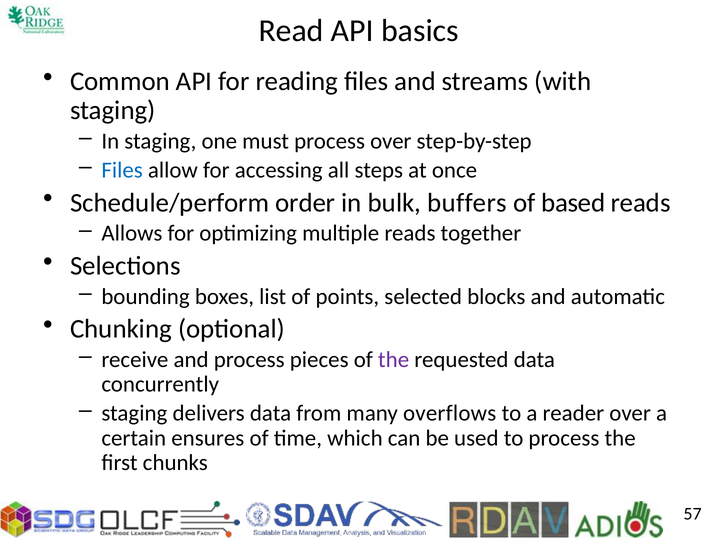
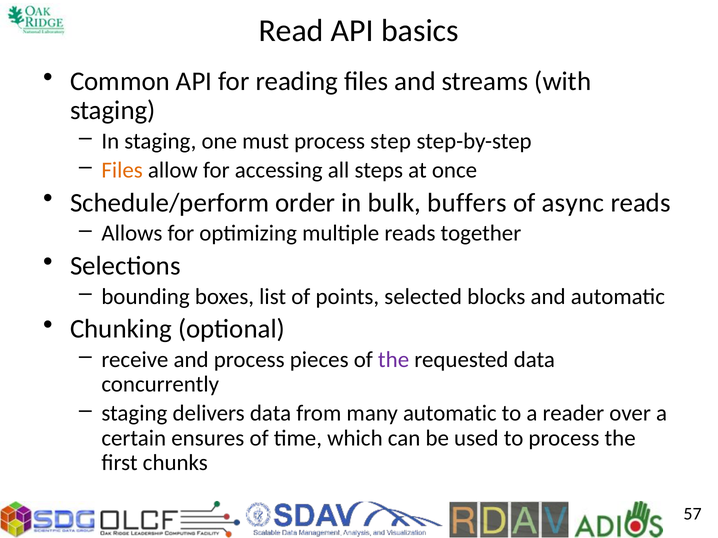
process over: over -> step
Files at (122, 170) colour: blue -> orange
based: based -> async
many overflows: overflows -> automatic
